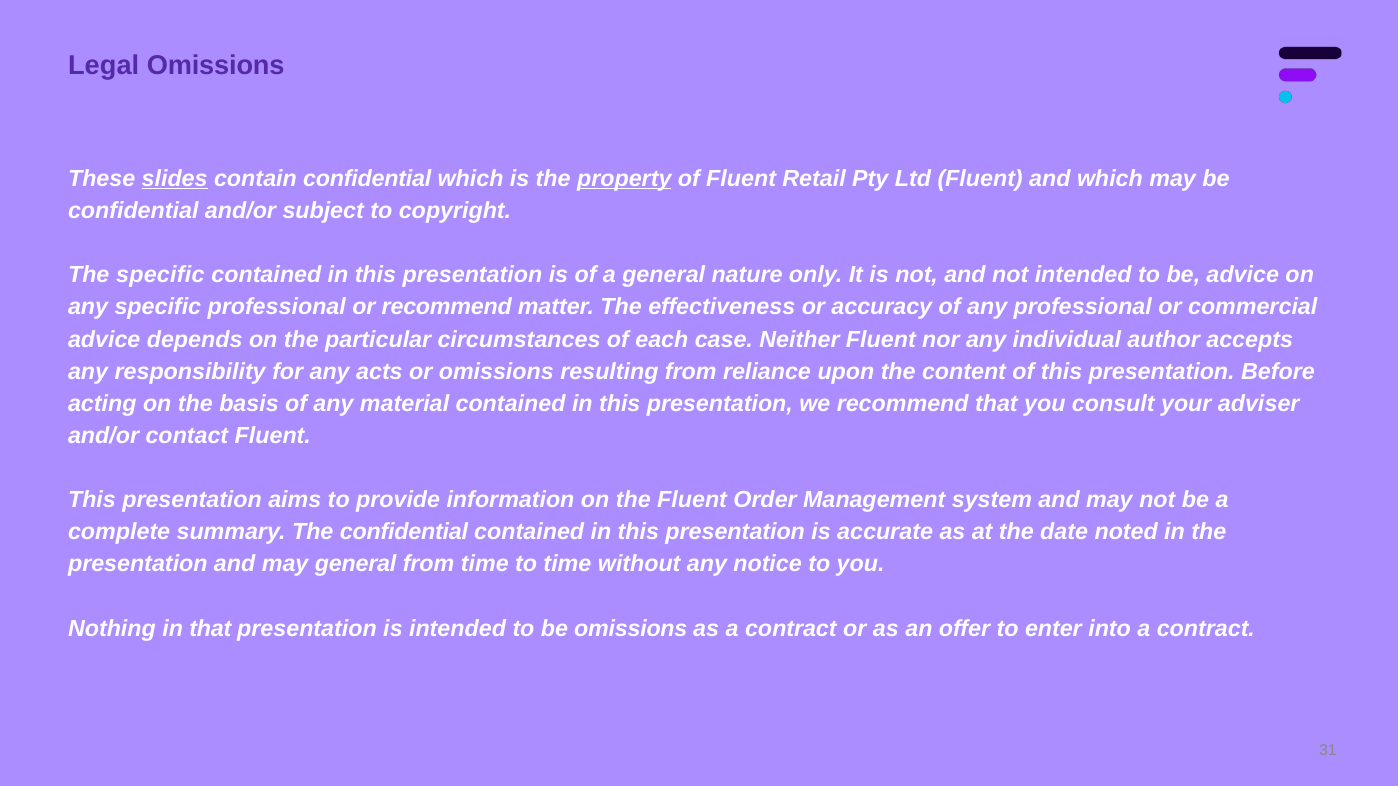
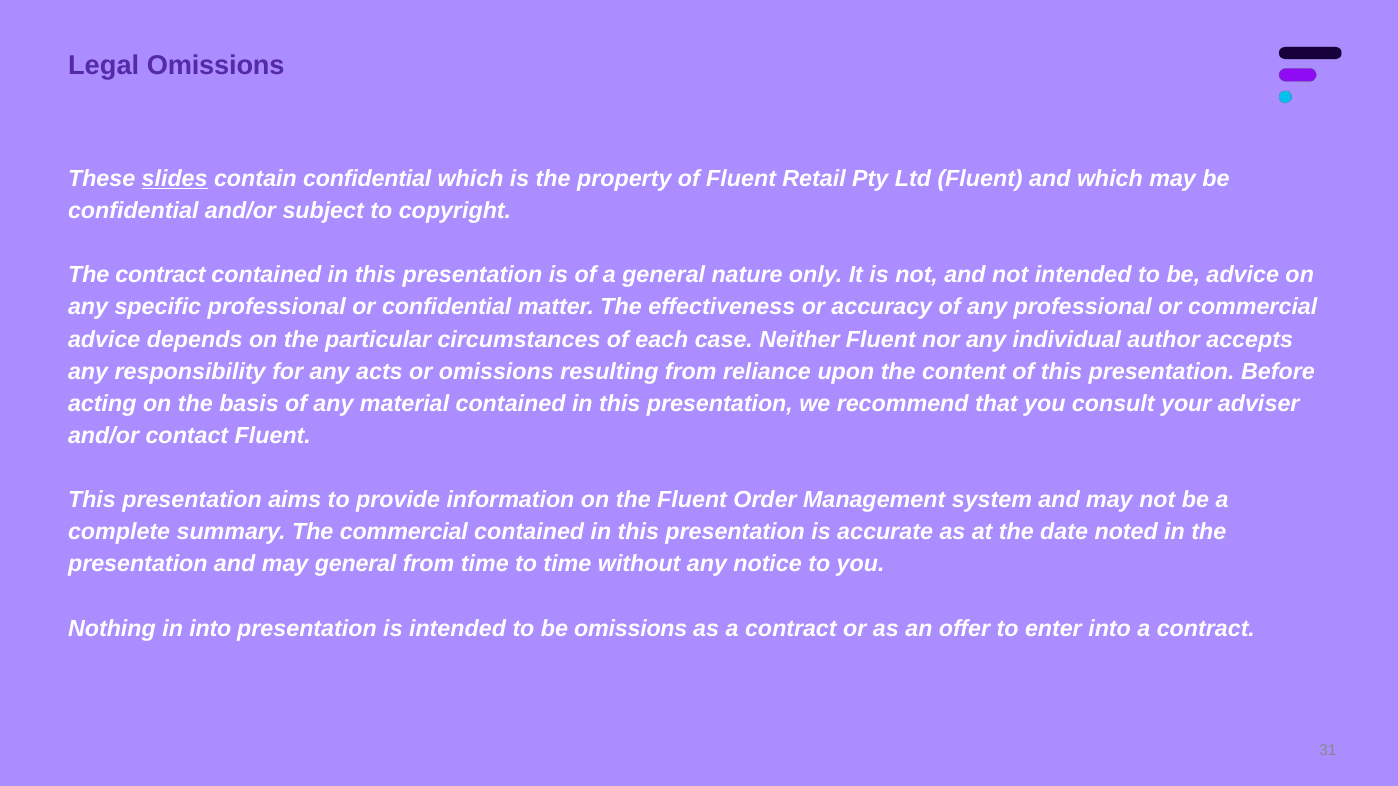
property underline: present -> none
The specific: specific -> contract
or recommend: recommend -> confidential
The confidential: confidential -> commercial
in that: that -> into
